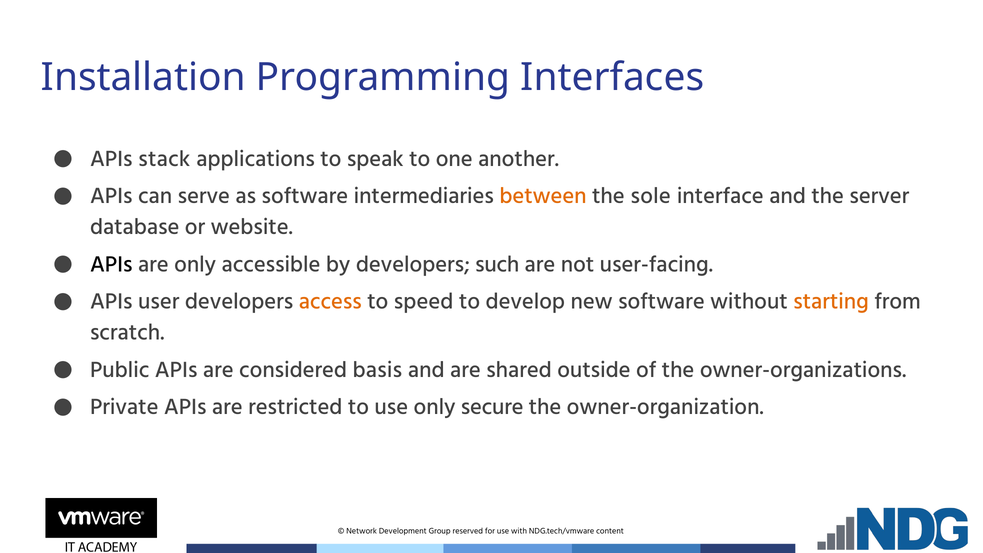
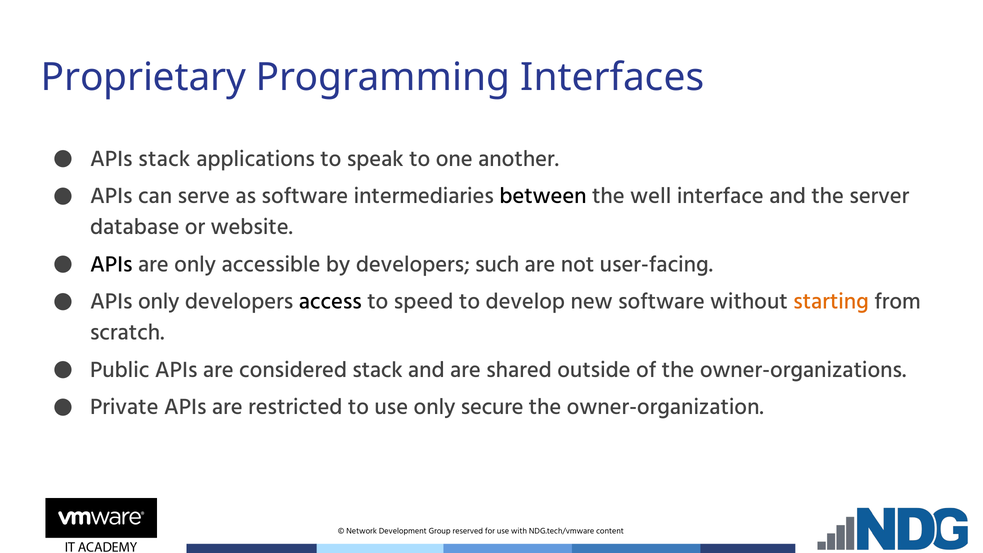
Installation: Installation -> Proprietary
between colour: orange -> black
sole: sole -> well
APIs user: user -> only
access colour: orange -> black
considered basis: basis -> stack
